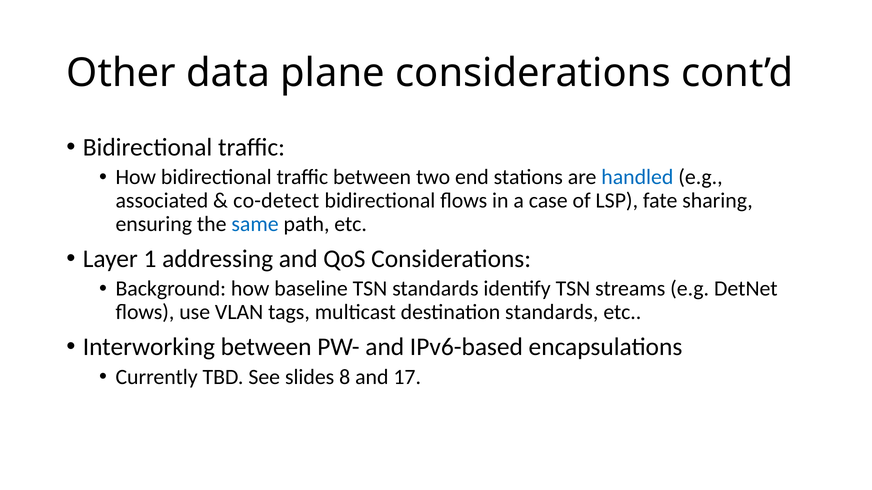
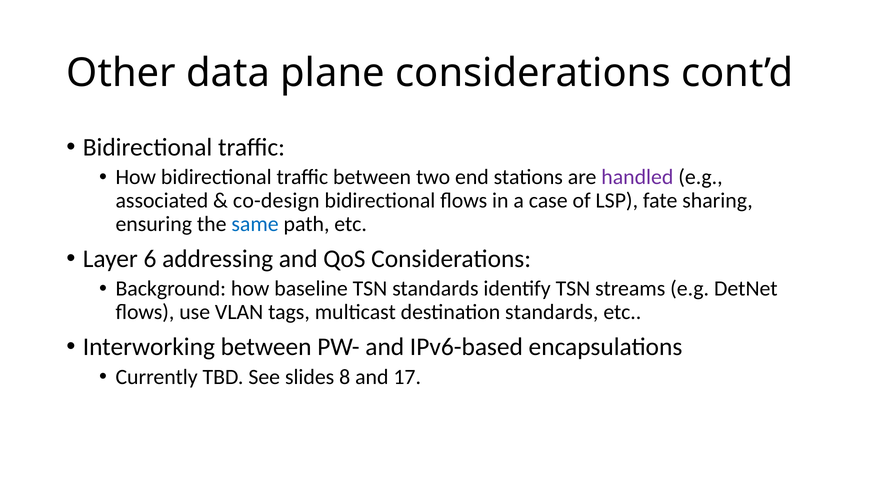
handled colour: blue -> purple
co-detect: co-detect -> co-design
1: 1 -> 6
